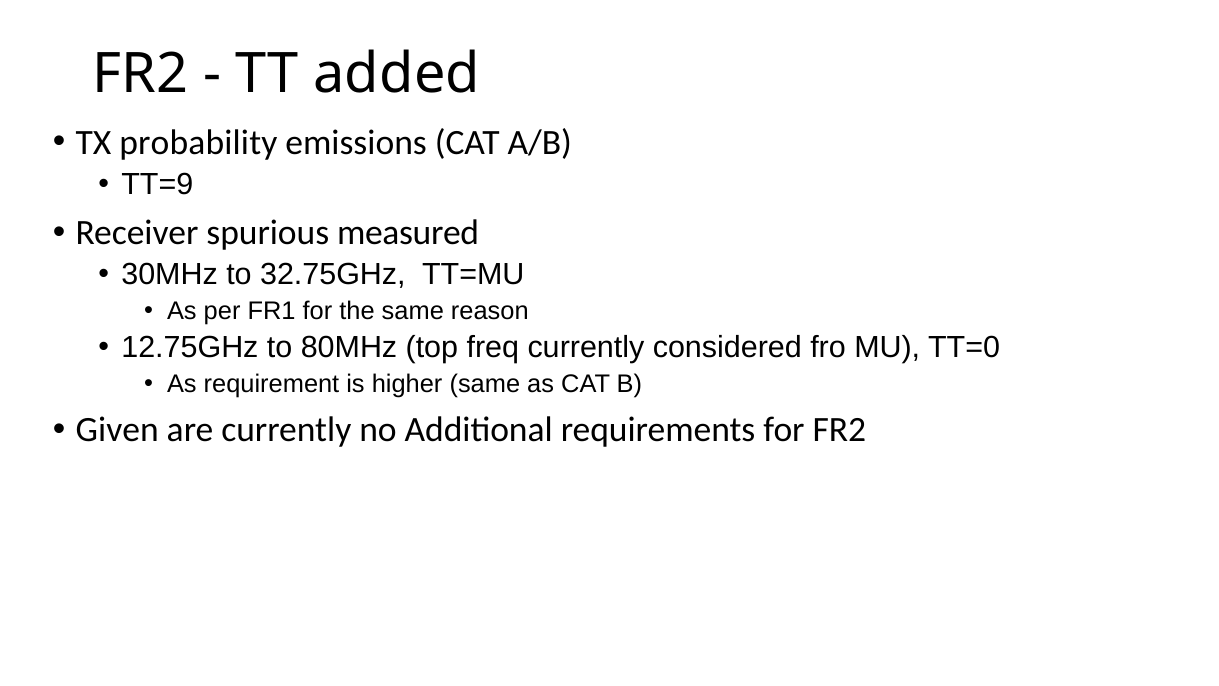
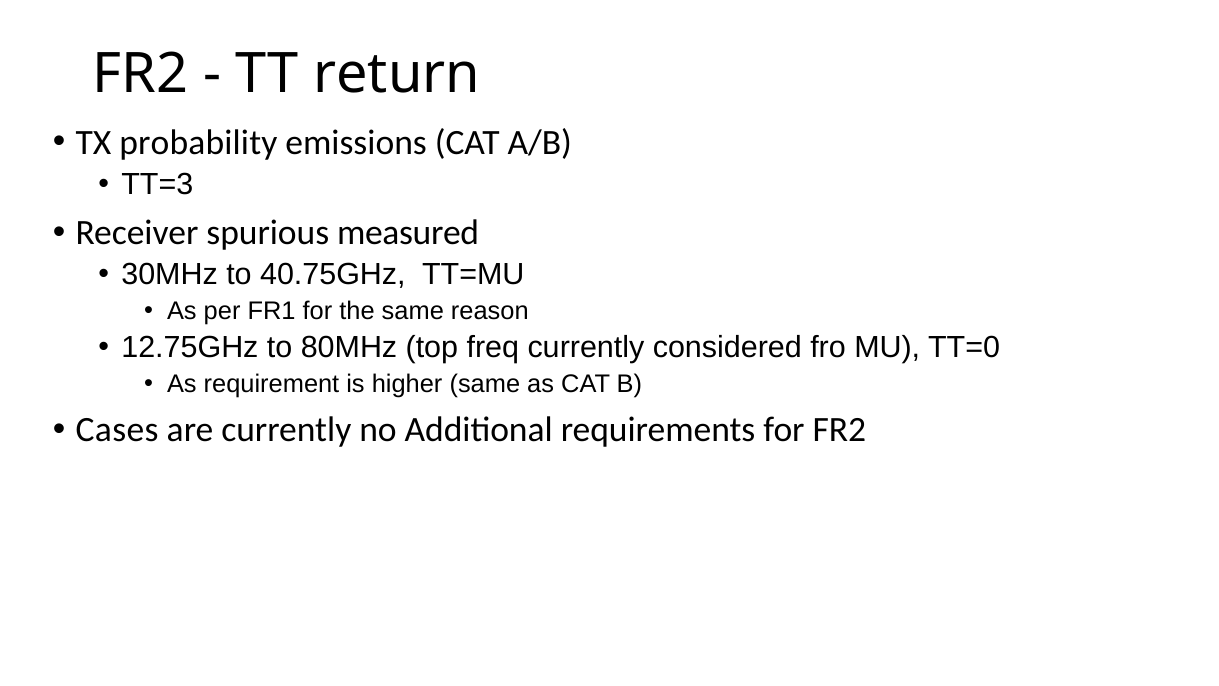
added: added -> return
TT=9: TT=9 -> TT=3
32.75GHz: 32.75GHz -> 40.75GHz
Given: Given -> Cases
